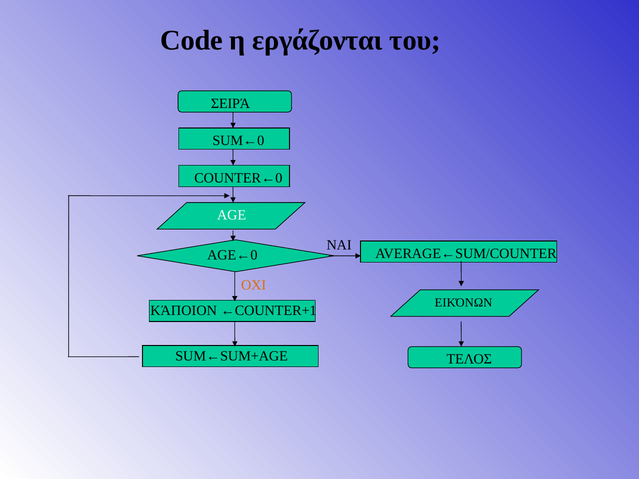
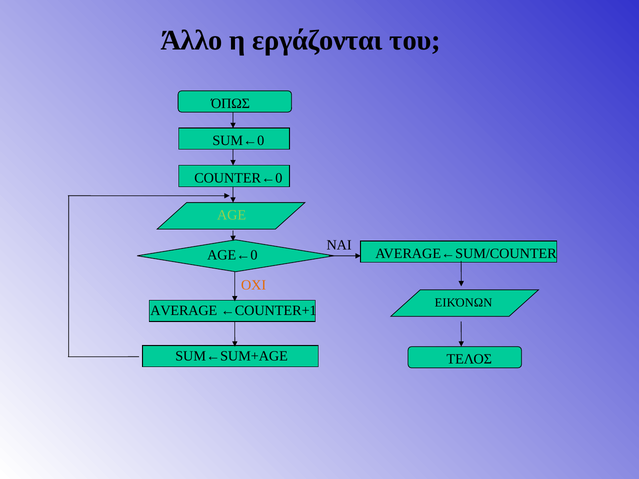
Code: Code -> Άλλο
ΣΕΙΡΆ: ΣΕΙΡΆ -> ΌΠΩΣ
AGE colour: white -> light green
ΚΆΠΟΙΟΝ: ΚΆΠΟΙΟΝ -> AVERAGE
